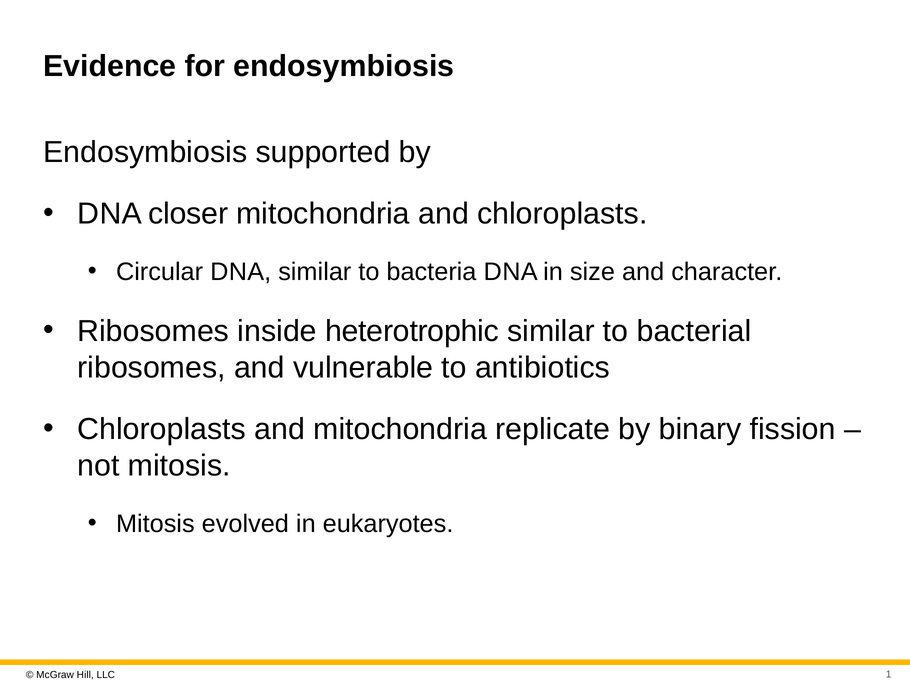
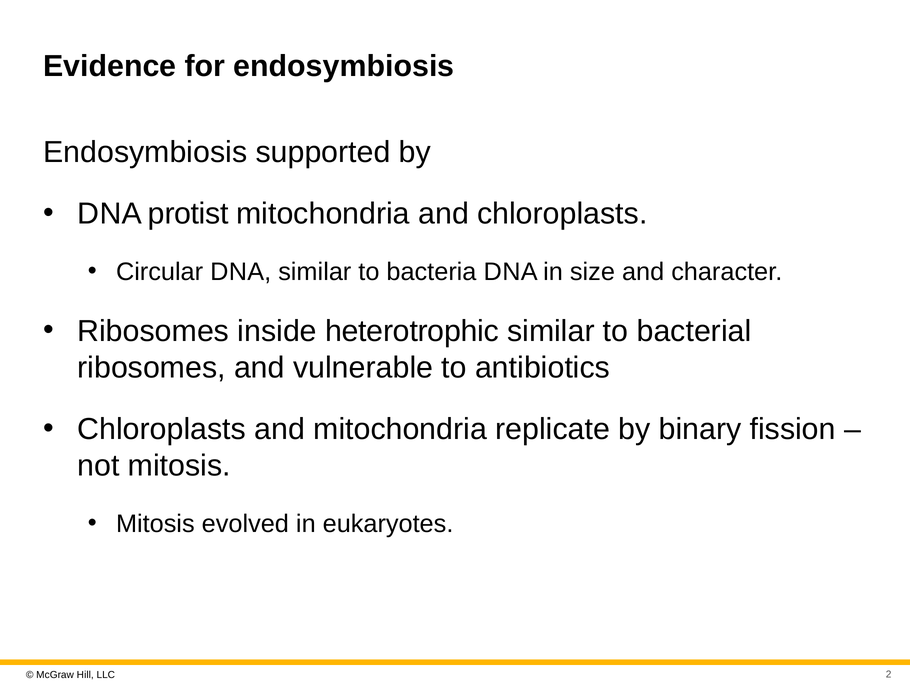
closer: closer -> protist
1: 1 -> 2
